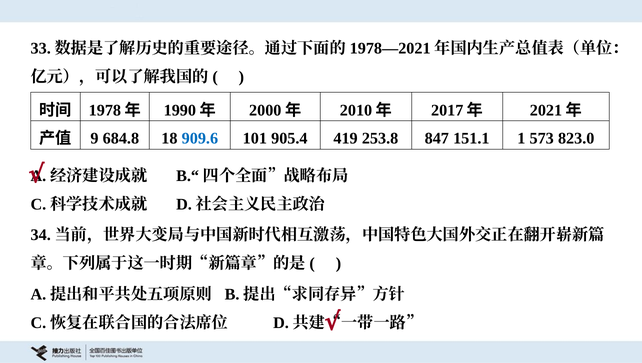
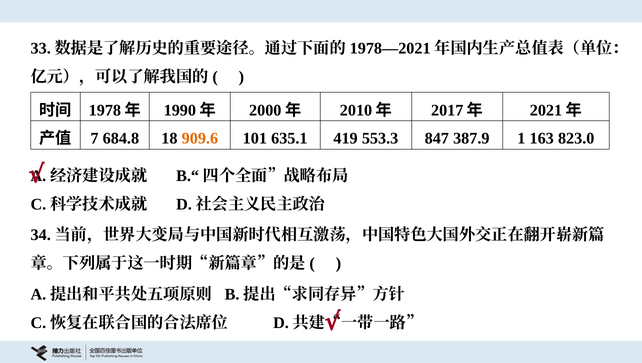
9: 9 -> 7
909.6 colour: blue -> orange
905.4: 905.4 -> 635.1
253.8: 253.8 -> 553.3
151.1: 151.1 -> 387.9
573: 573 -> 163
